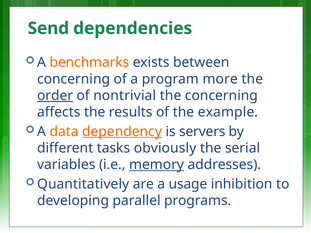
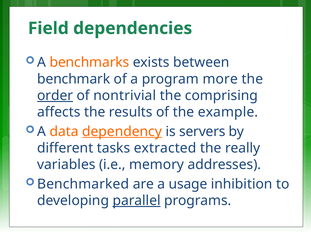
Send: Send -> Field
concerning at (74, 79): concerning -> benchmark
the concerning: concerning -> comprising
obviously: obviously -> extracted
serial: serial -> really
memory underline: present -> none
Quantitatively: Quantitatively -> Benchmarked
parallel underline: none -> present
